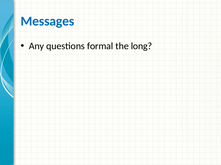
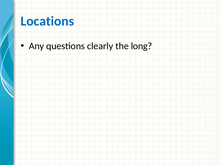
Messages: Messages -> Locations
formal: formal -> clearly
